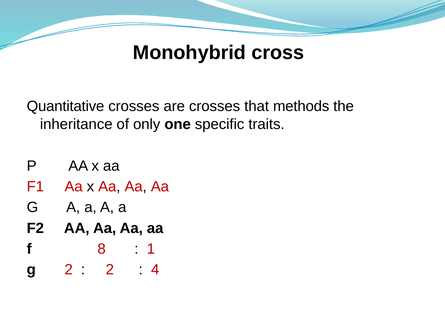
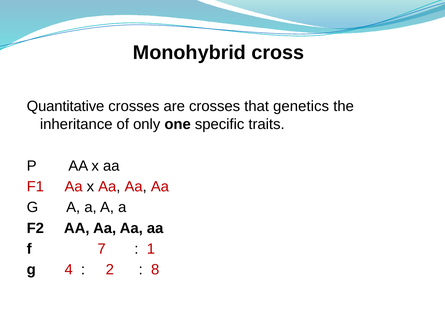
methods: methods -> genetics
8: 8 -> 7
g 2: 2 -> 4
4: 4 -> 8
